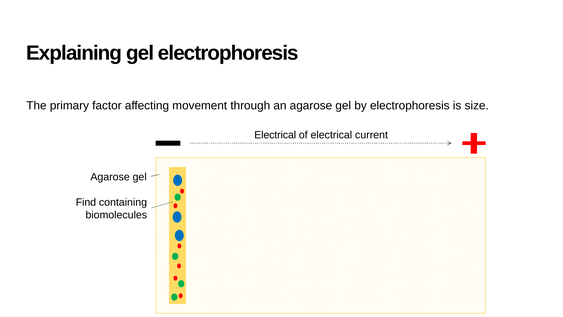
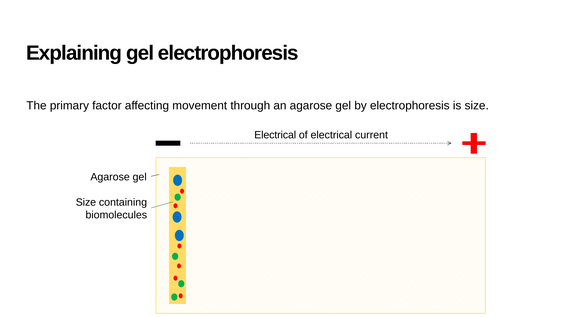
Find at (86, 202): Find -> Size
